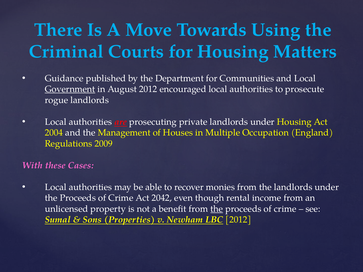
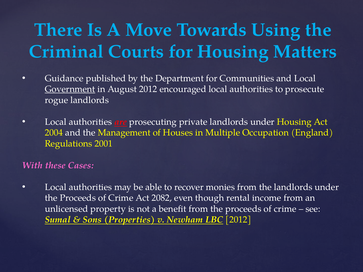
2009: 2009 -> 2001
2042: 2042 -> 2082
the at (217, 209) underline: present -> none
